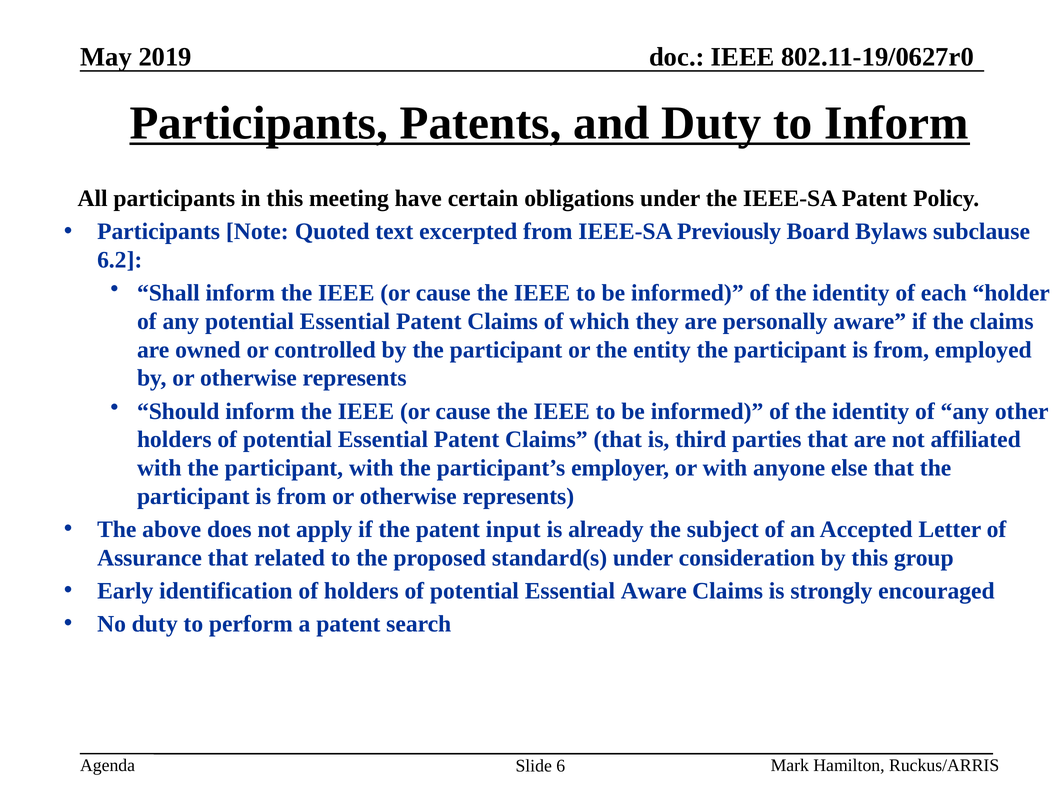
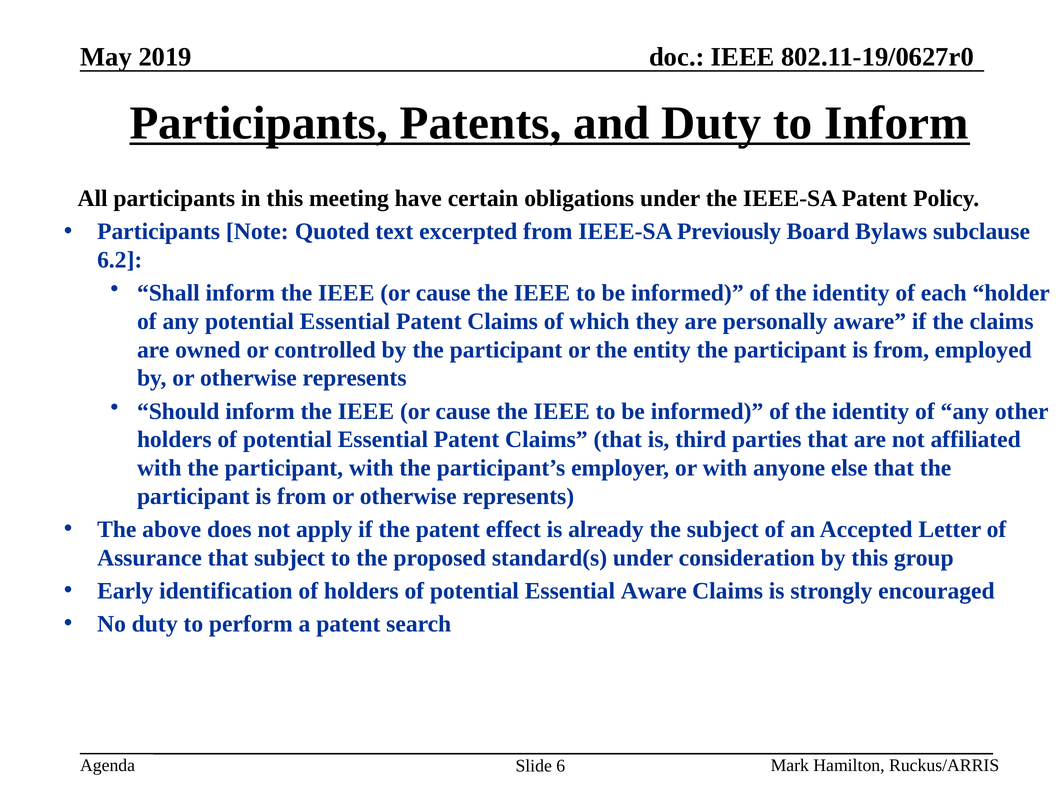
input: input -> effect
that related: related -> subject
